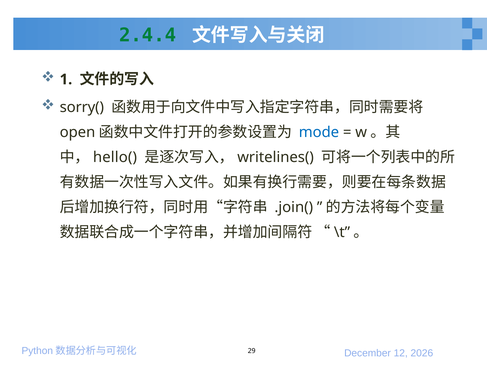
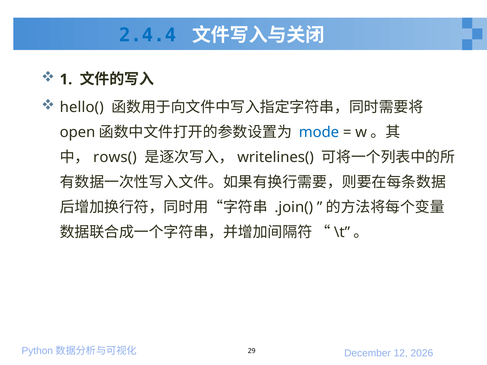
2.4.4 colour: green -> blue
sorry(: sorry( -> hello(
hello(: hello( -> rows(
